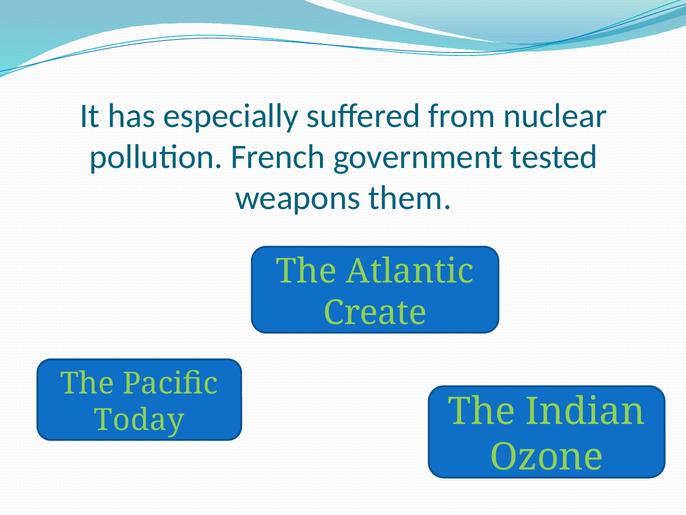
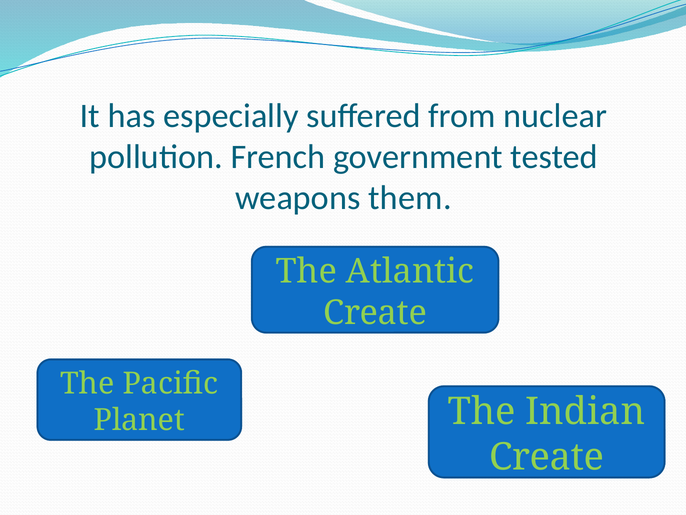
Today: Today -> Planet
Ozone at (547, 457): Ozone -> Create
